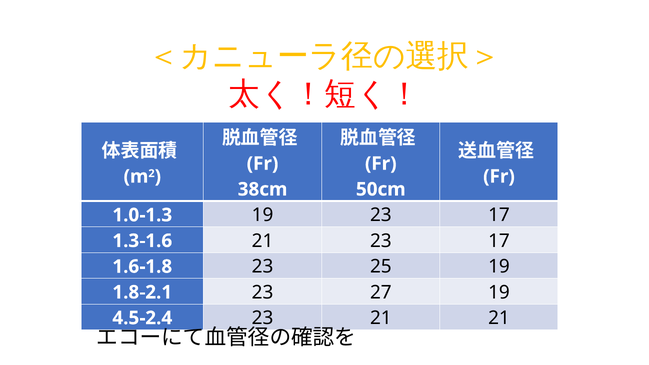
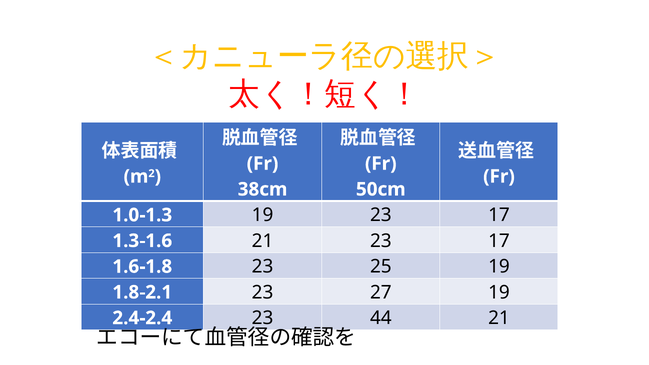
4.5-2.4: 4.5-2.4 -> 2.4-2.4
23 21: 21 -> 44
